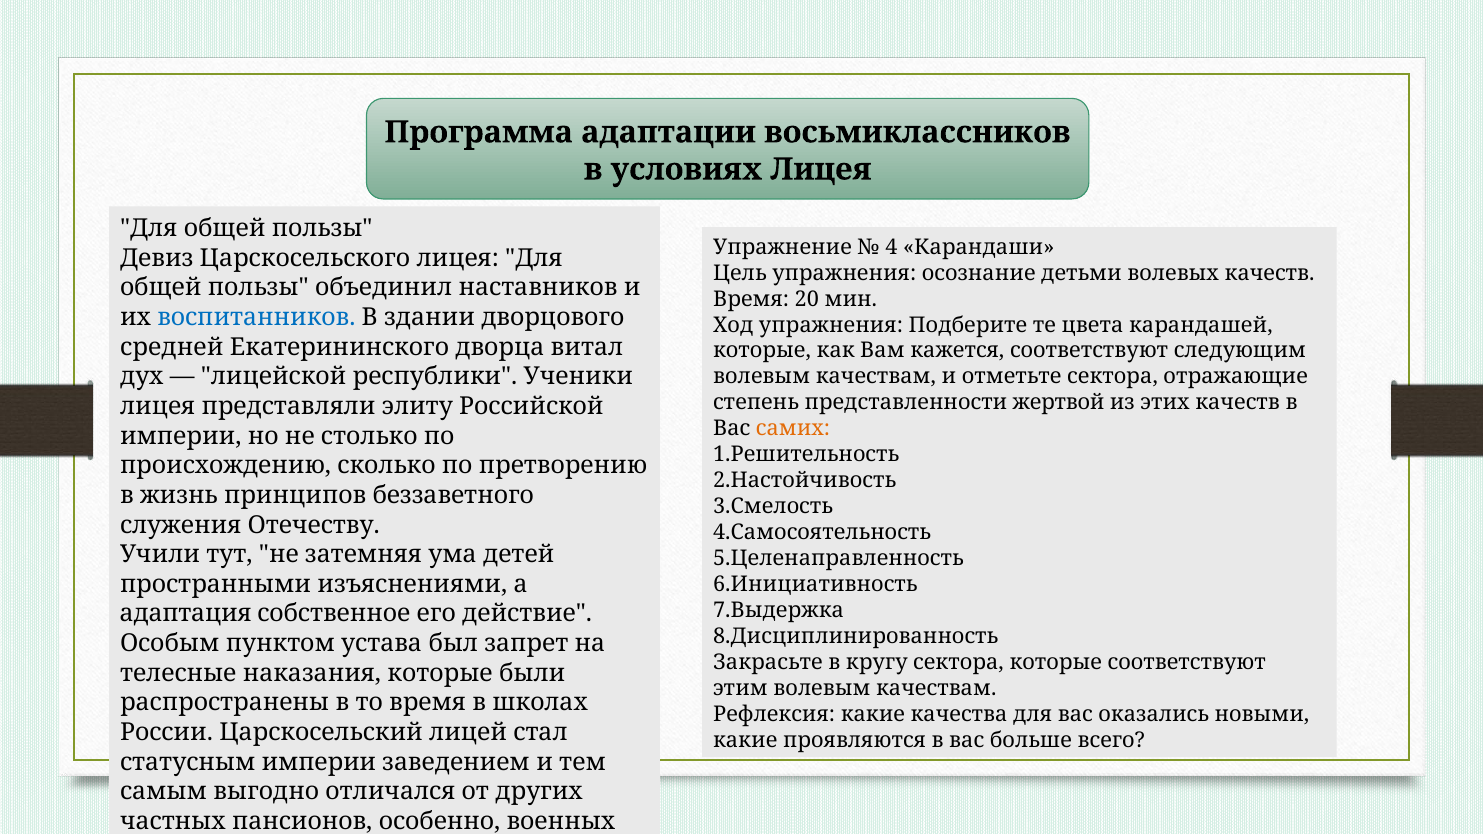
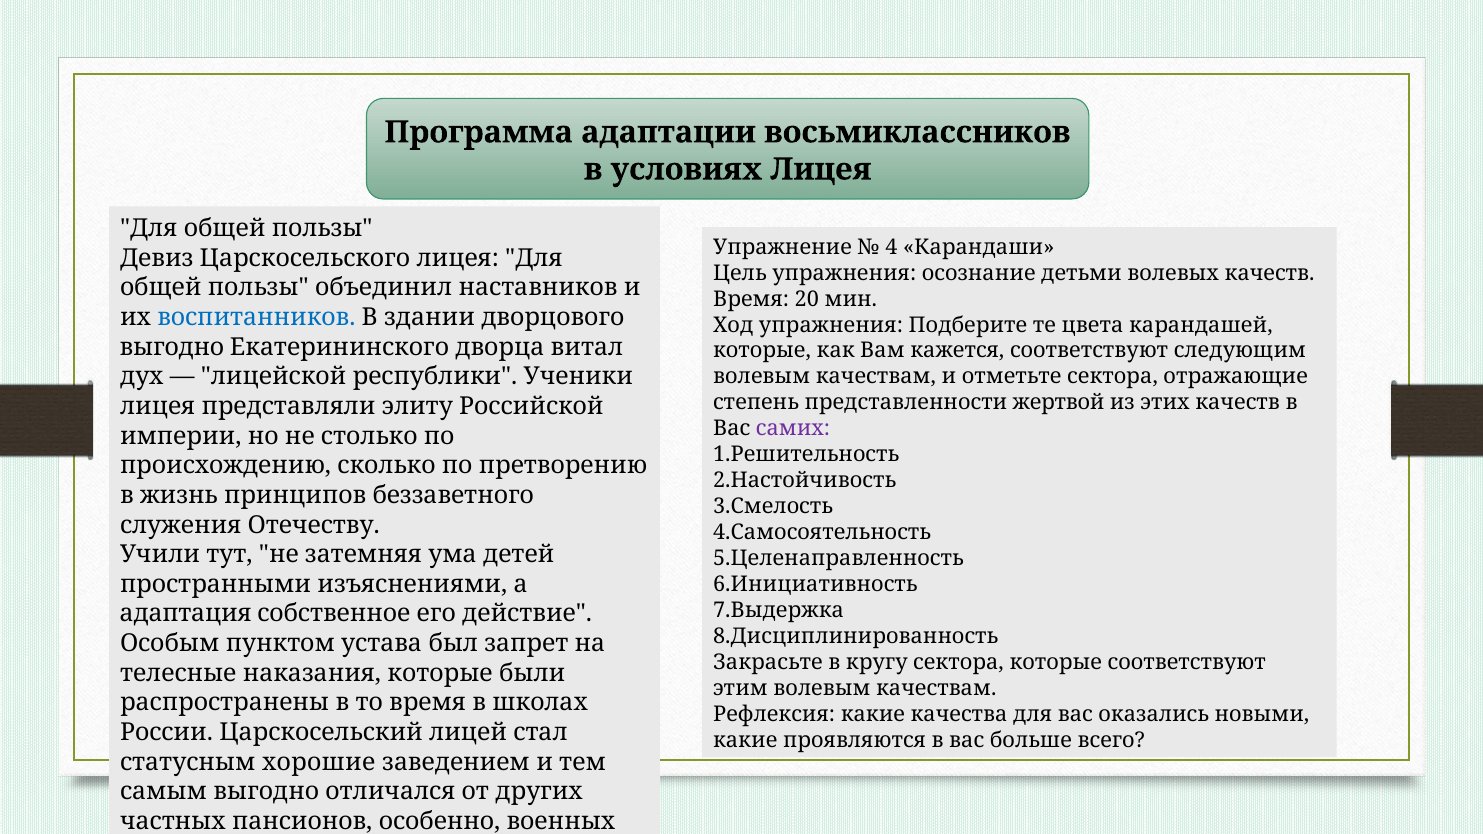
средней at (172, 347): средней -> выгодно
самих colour: orange -> purple
статусным империи: империи -> хорошие
